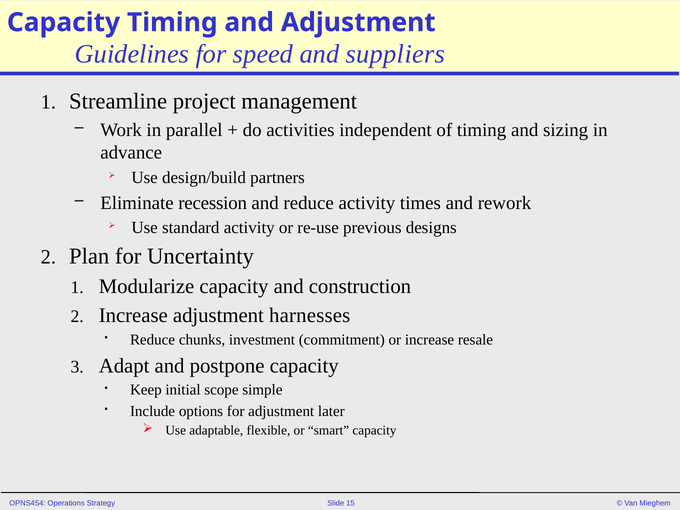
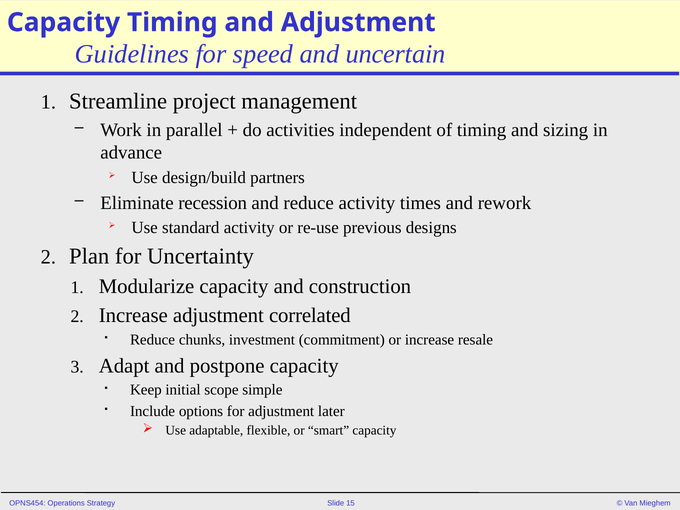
suppliers: suppliers -> uncertain
harnesses: harnesses -> correlated
